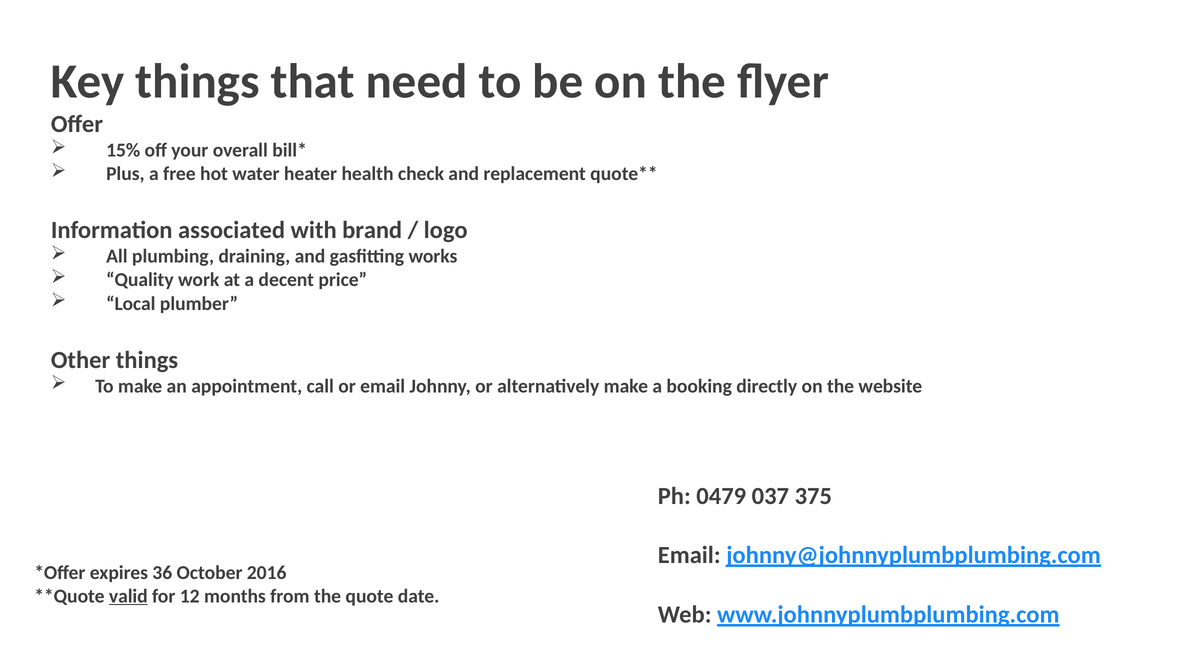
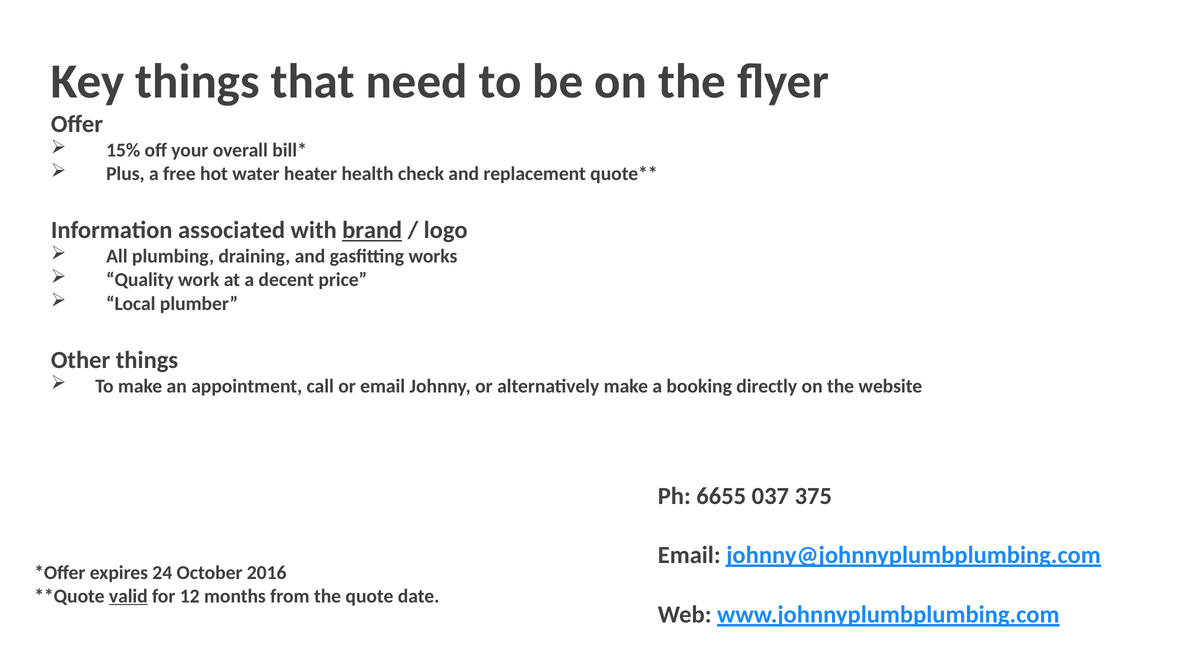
brand underline: none -> present
0479: 0479 -> 6655
36: 36 -> 24
